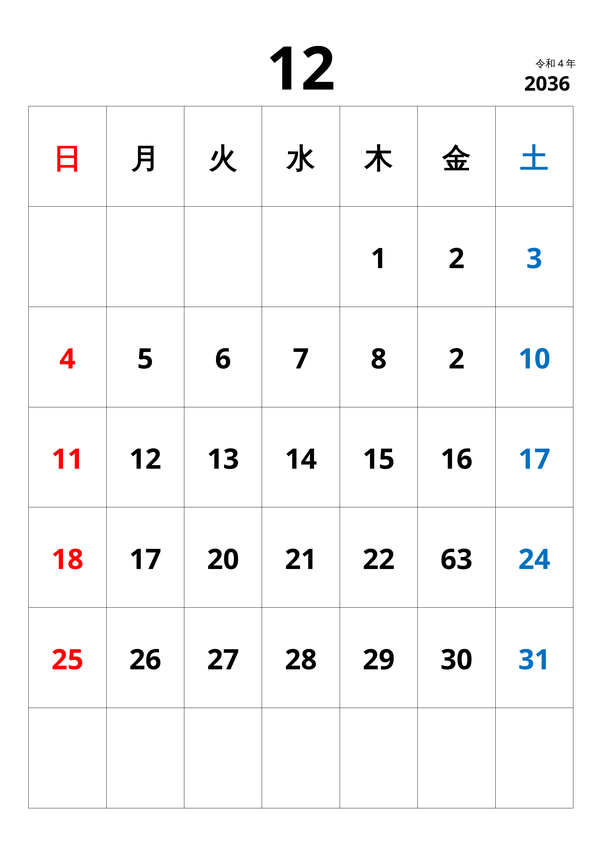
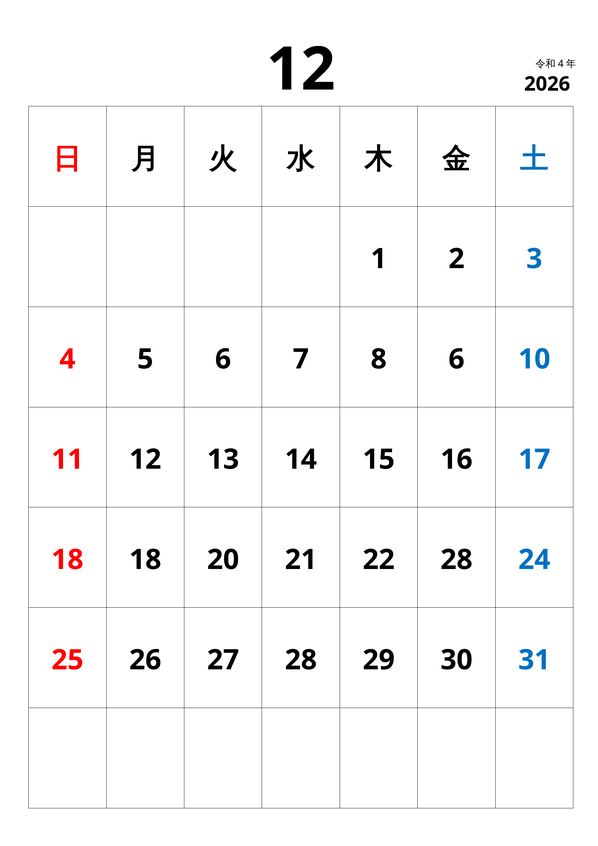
2036: 2036 -> 2026
8 2: 2 -> 6
18 17: 17 -> 18
22 63: 63 -> 28
